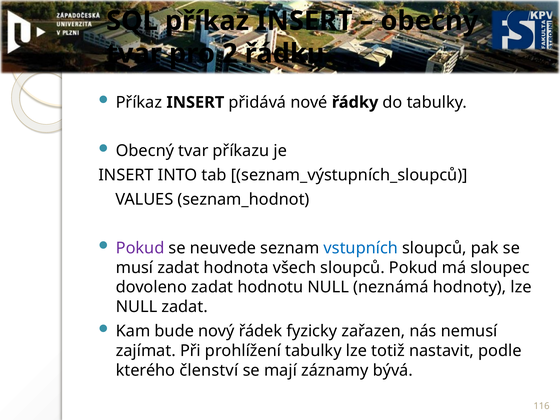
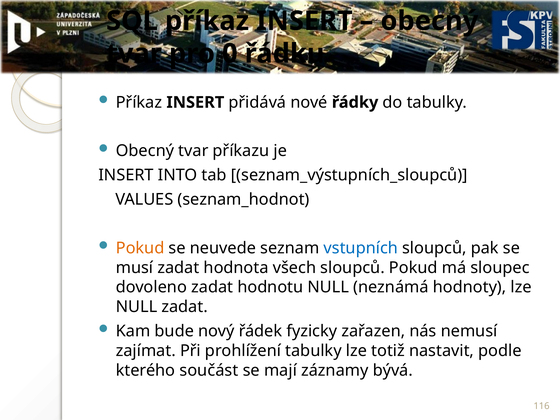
2: 2 -> 0
Pokud at (140, 248) colour: purple -> orange
členství: členství -> součást
